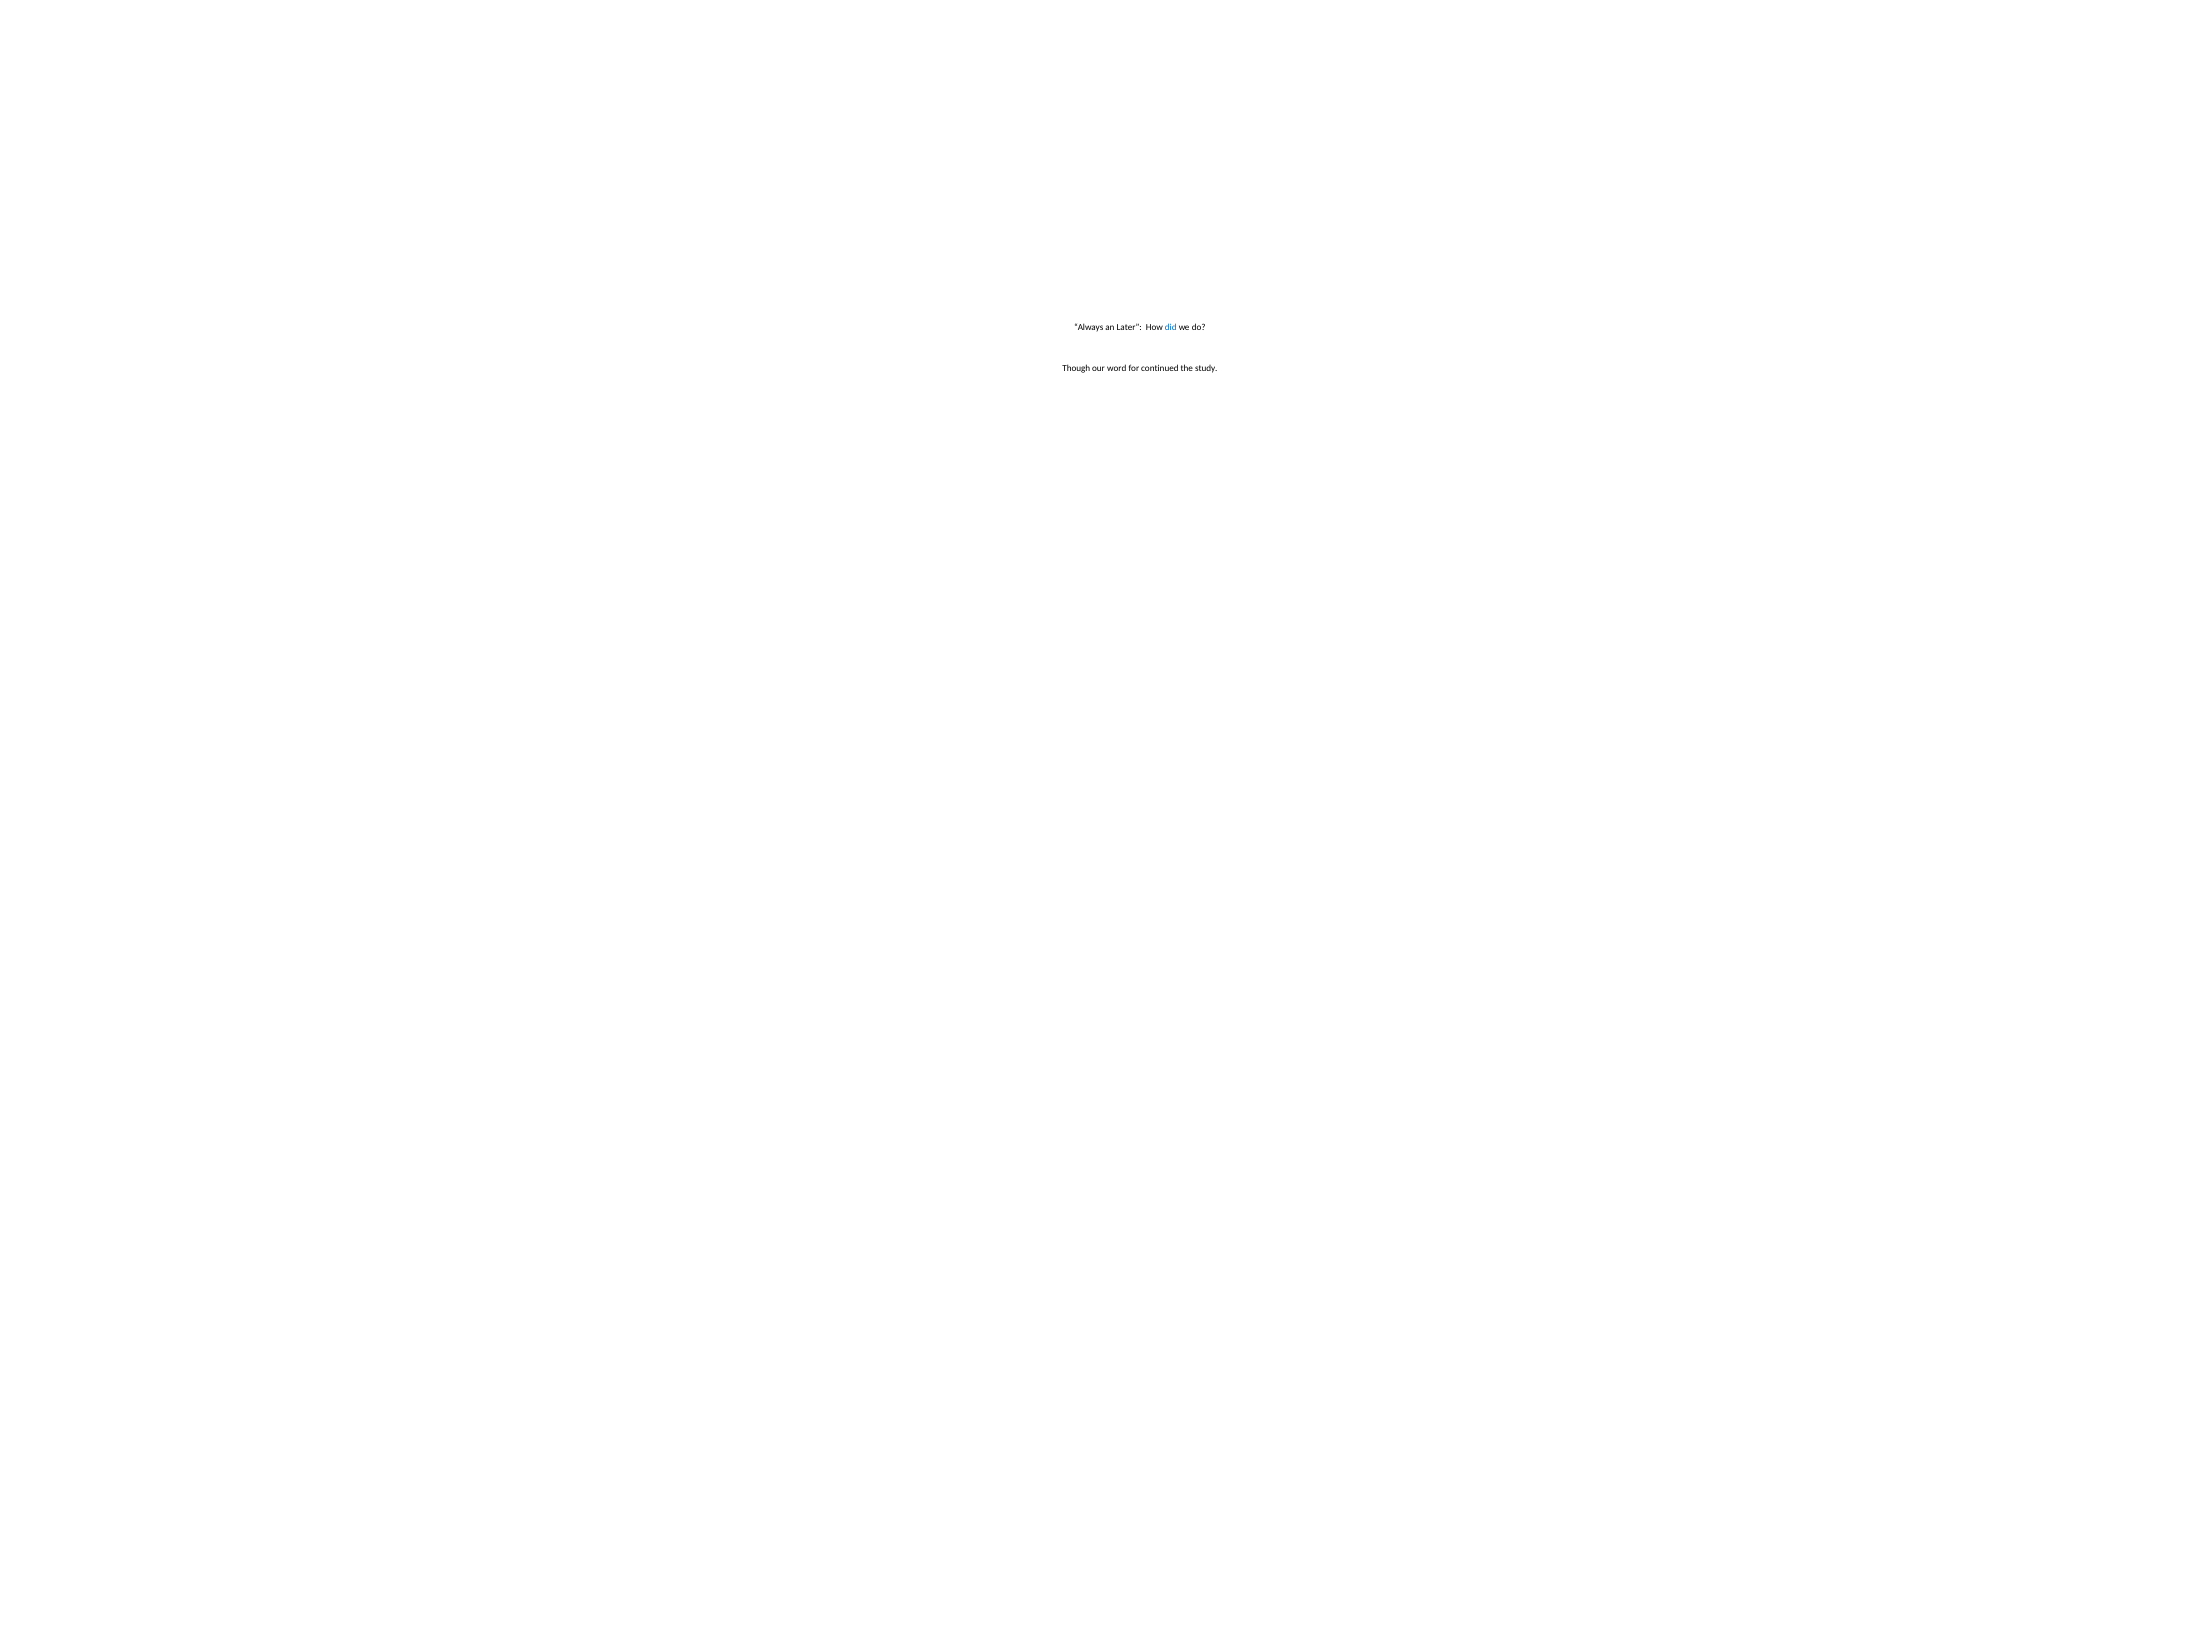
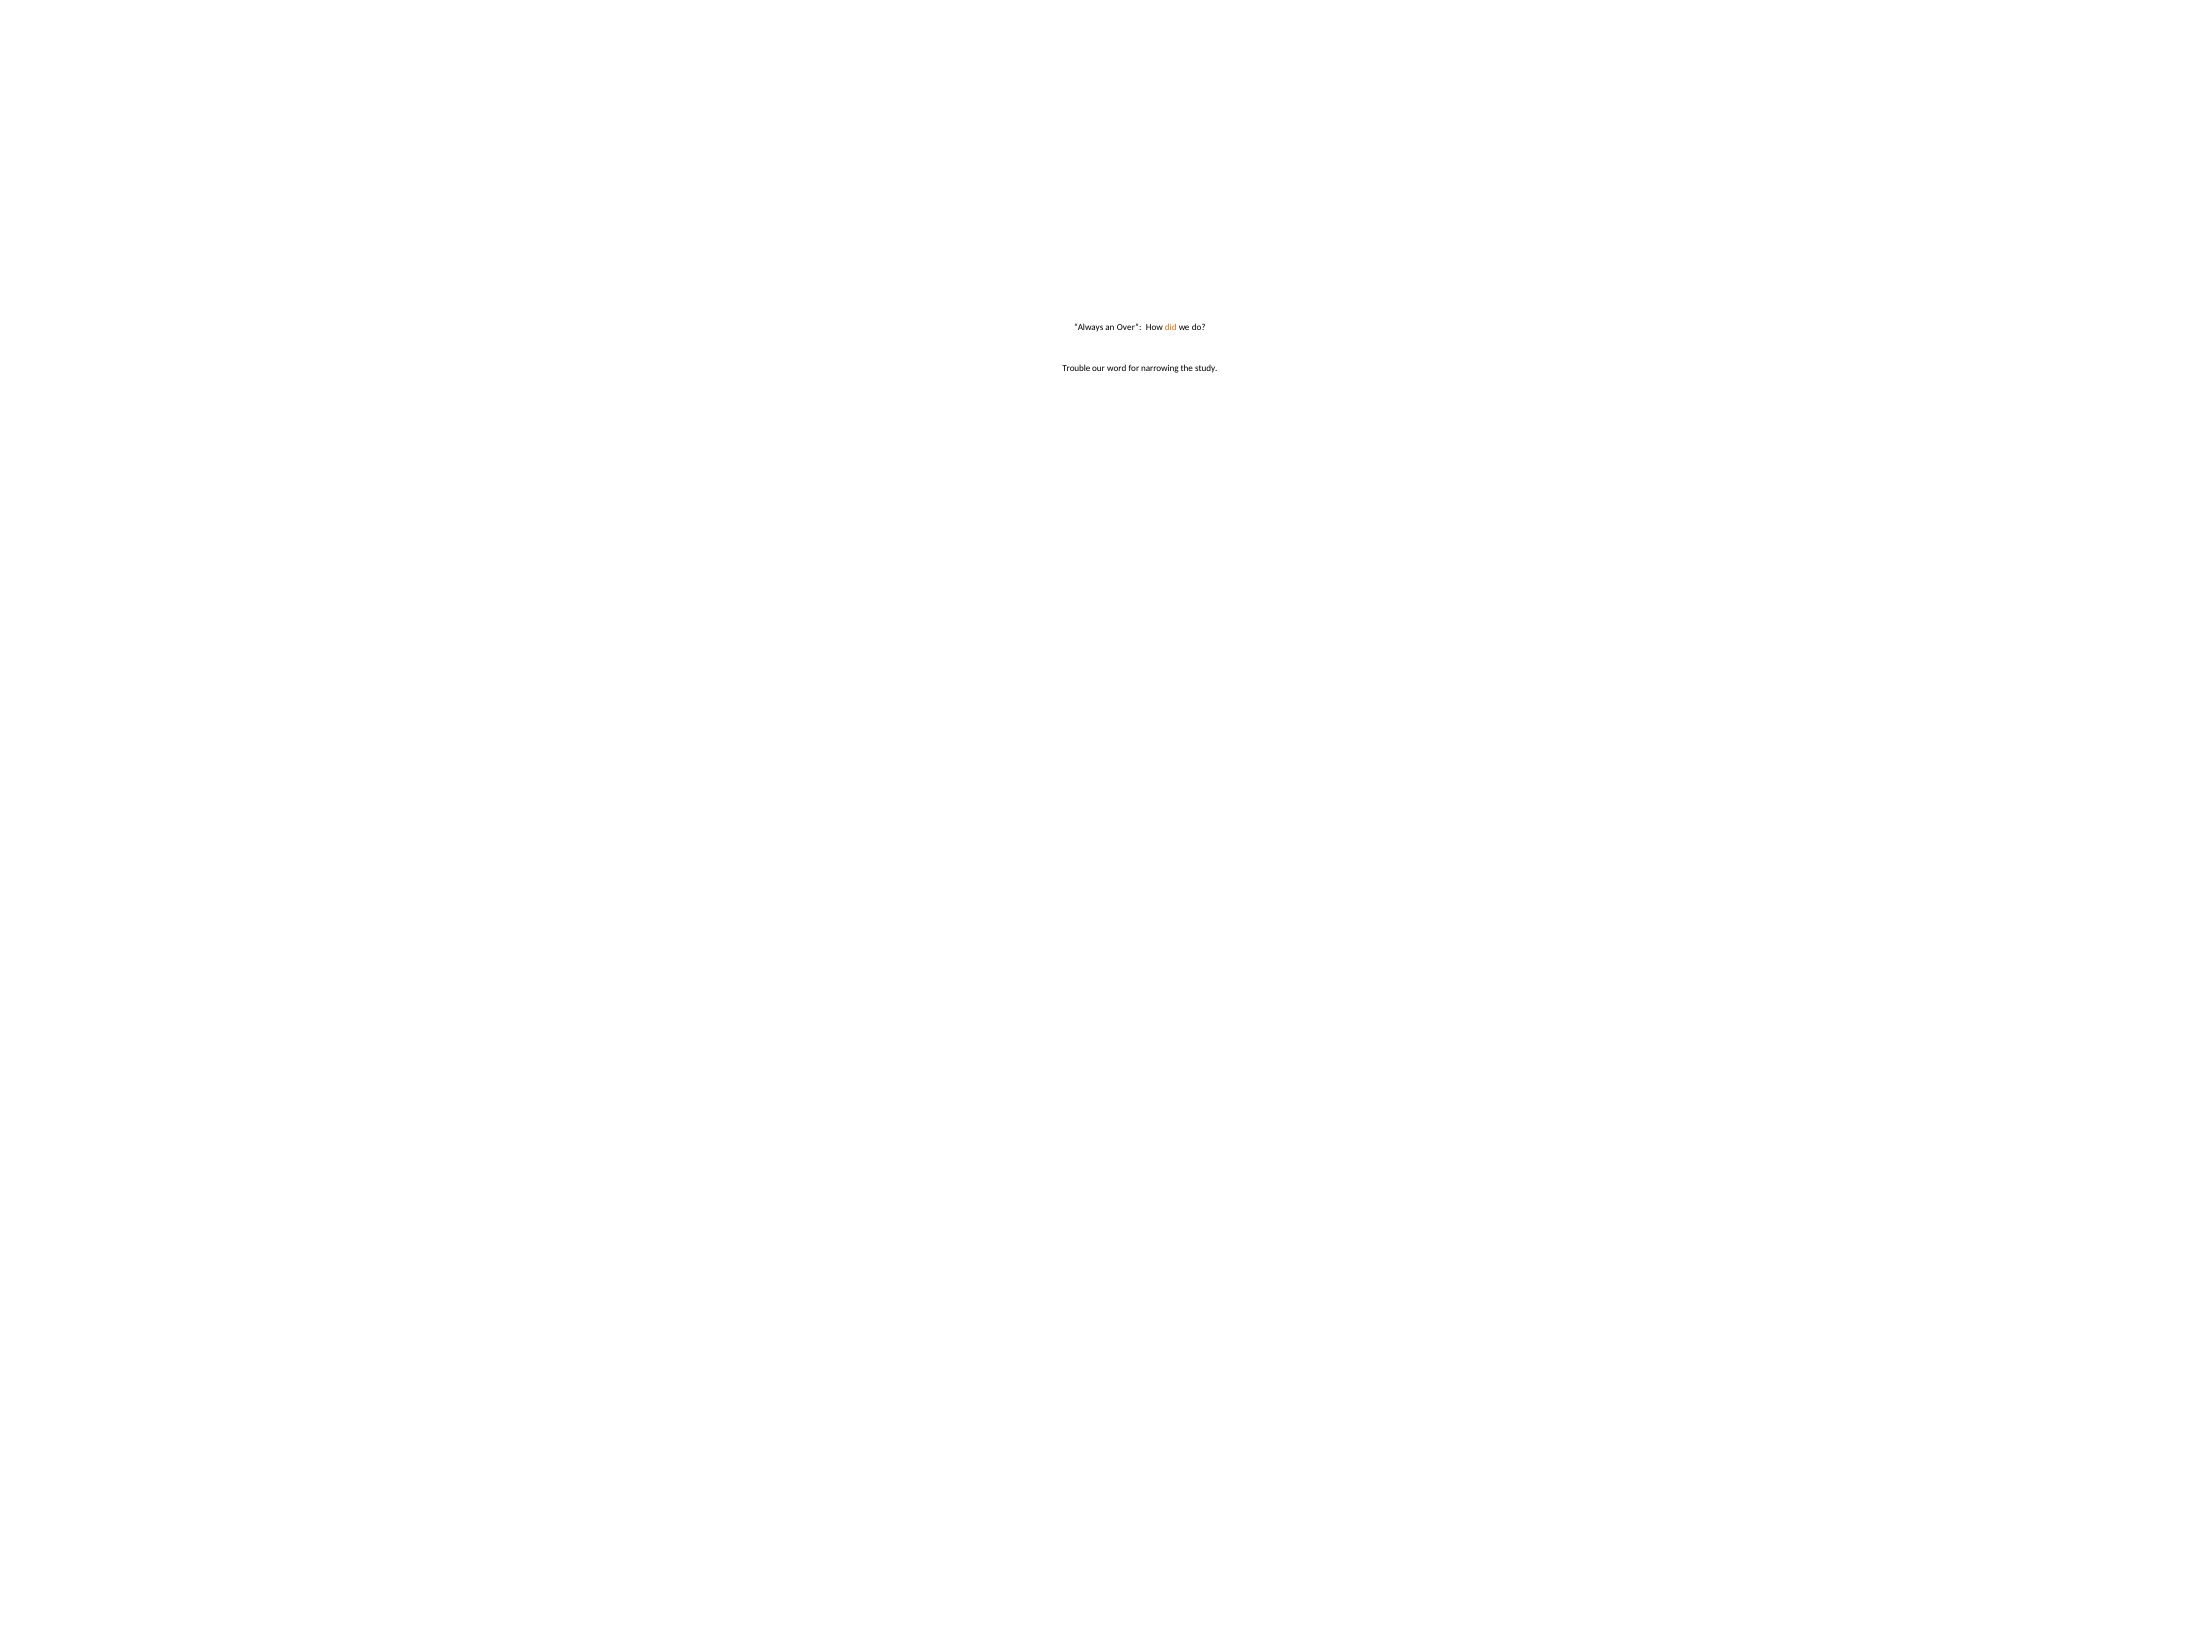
Later: Later -> Over
did colour: blue -> orange
Though: Though -> Trouble
continued: continued -> narrowing
